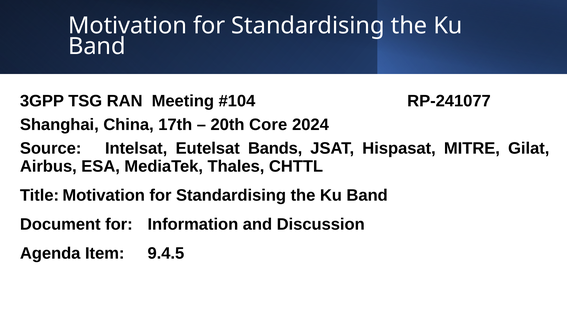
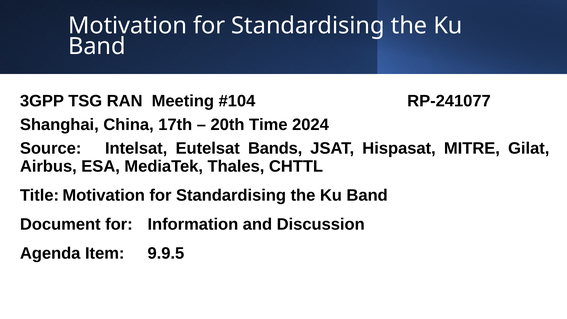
Core: Core -> Time
9.4.5: 9.4.5 -> 9.9.5
